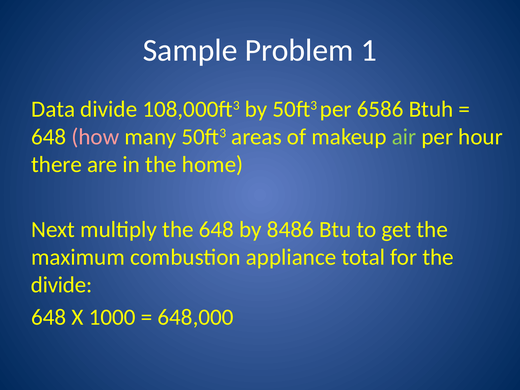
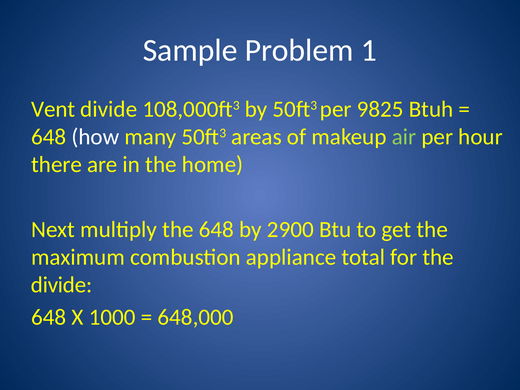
Data: Data -> Vent
6586: 6586 -> 9825
how colour: pink -> white
8486: 8486 -> 2900
